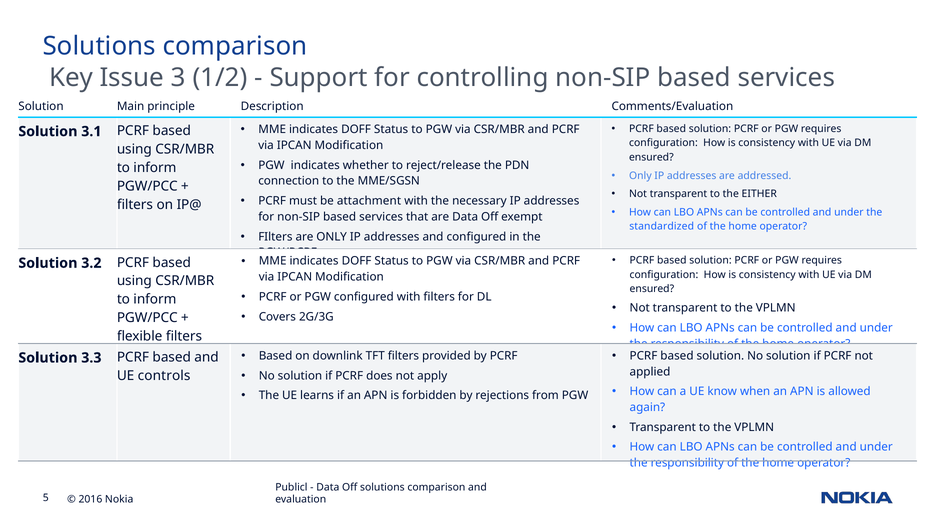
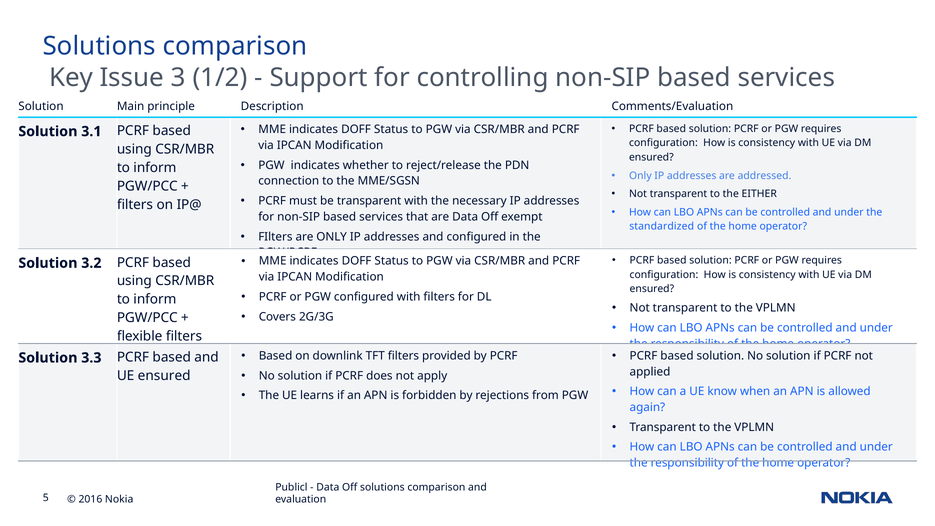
be attachment: attachment -> transparent
UE controls: controls -> ensured
